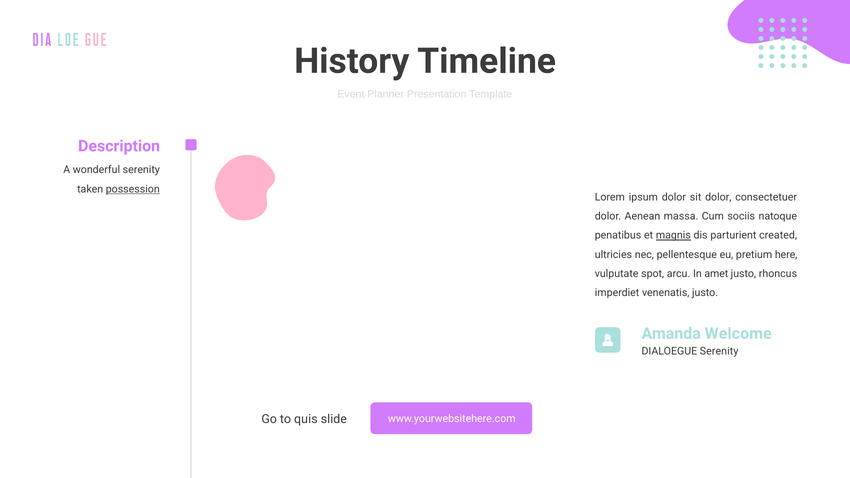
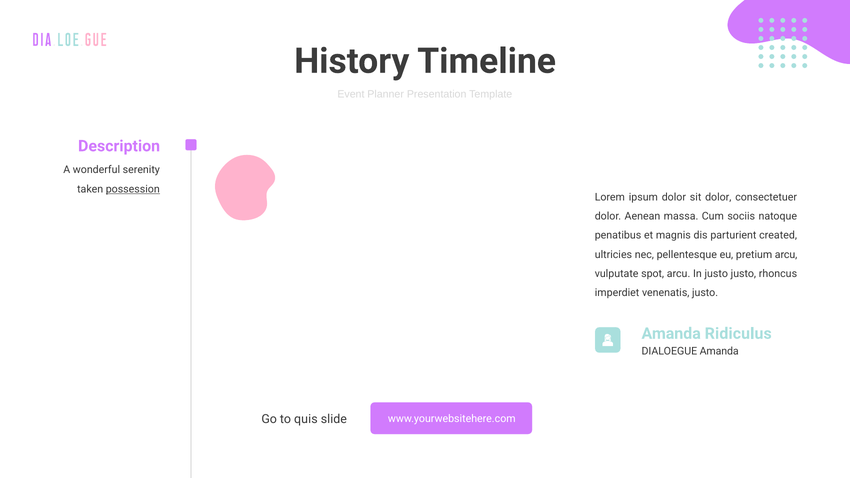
magnis underline: present -> none
pretium here: here -> arcu
In amet: amet -> justo
Welcome: Welcome -> Ridiculus
DIALOEGUE Serenity: Serenity -> Amanda
